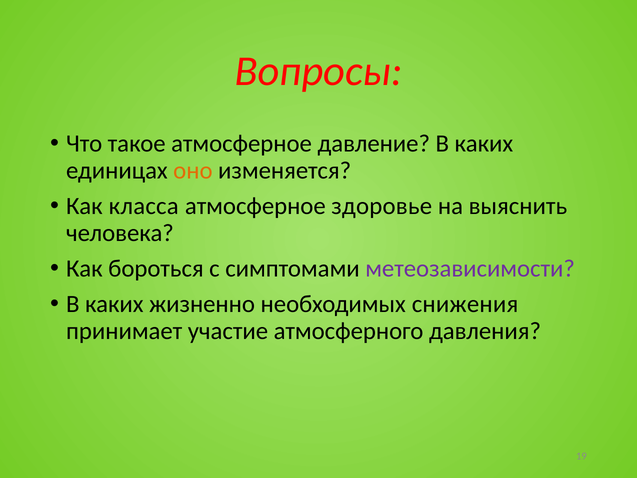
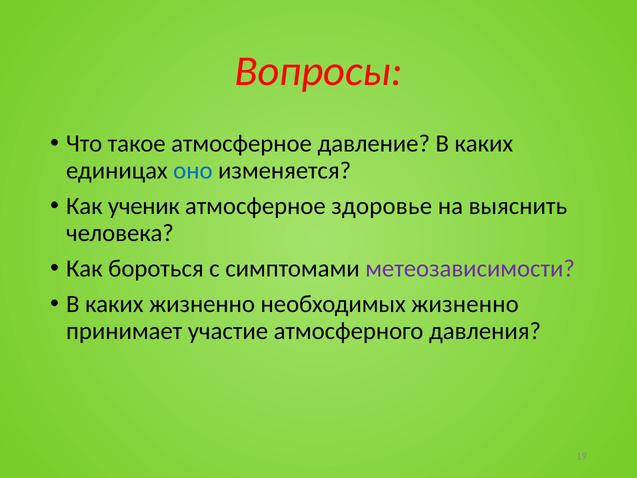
оно colour: orange -> blue
класса: класса -> ученик
необходимых снижения: снижения -> жизненно
